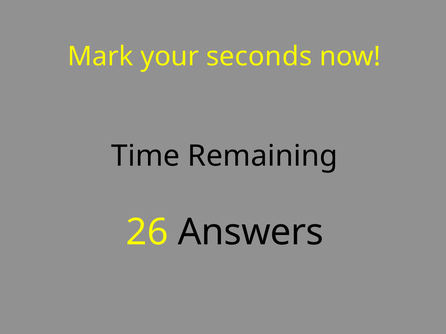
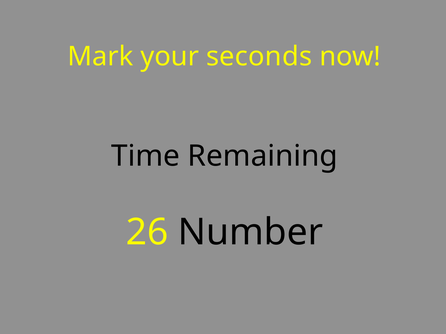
Answers: Answers -> Number
